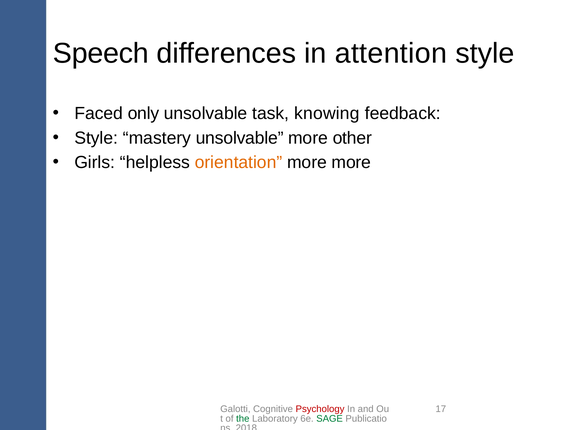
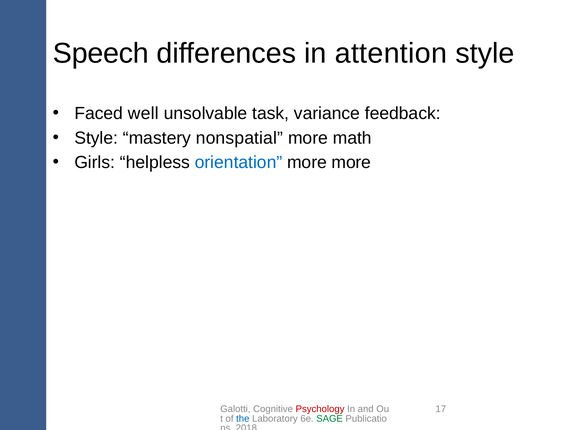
only: only -> well
knowing: knowing -> variance
mastery unsolvable: unsolvable -> nonspatial
other: other -> math
orientation colour: orange -> blue
the colour: green -> blue
